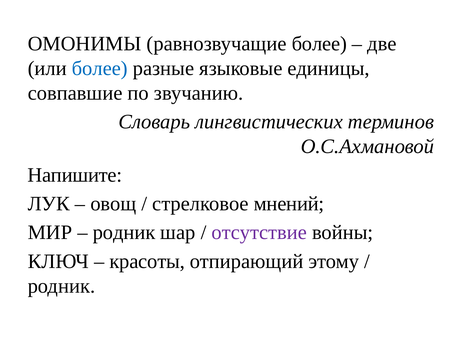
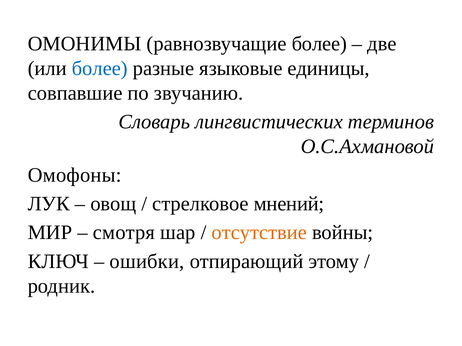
Напишите: Напишите -> Омофоны
родник at (124, 233): родник -> смотря
отсутствие colour: purple -> orange
красоты: красоты -> ошибки
